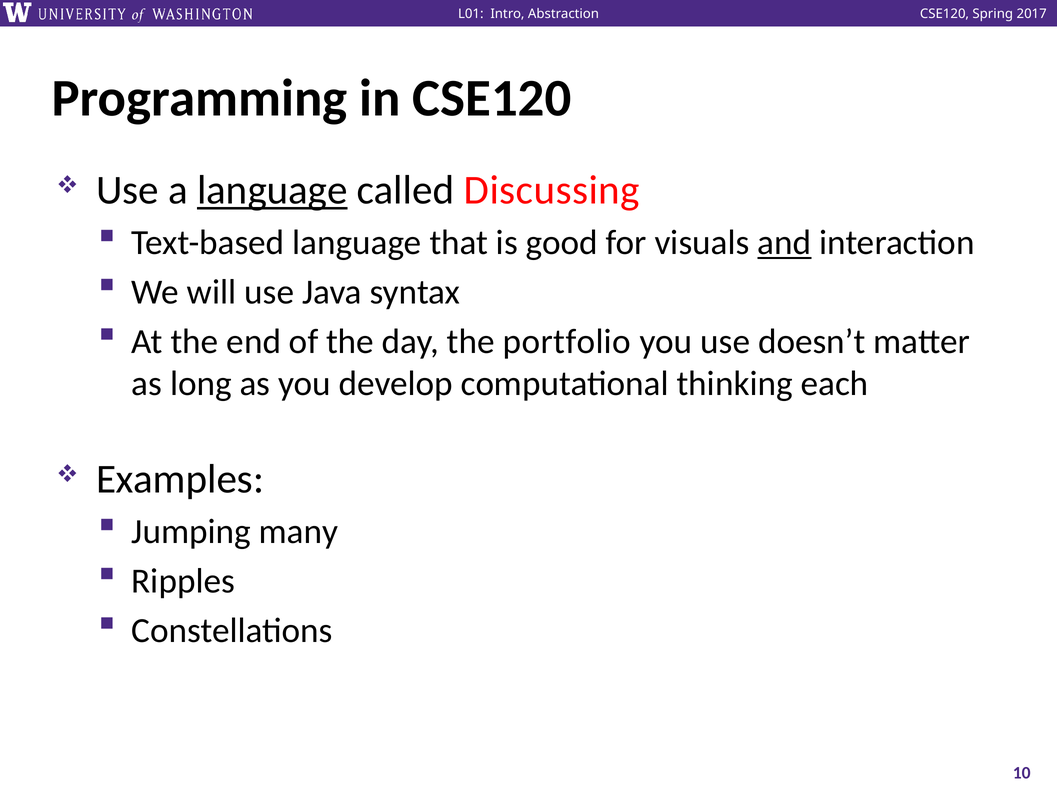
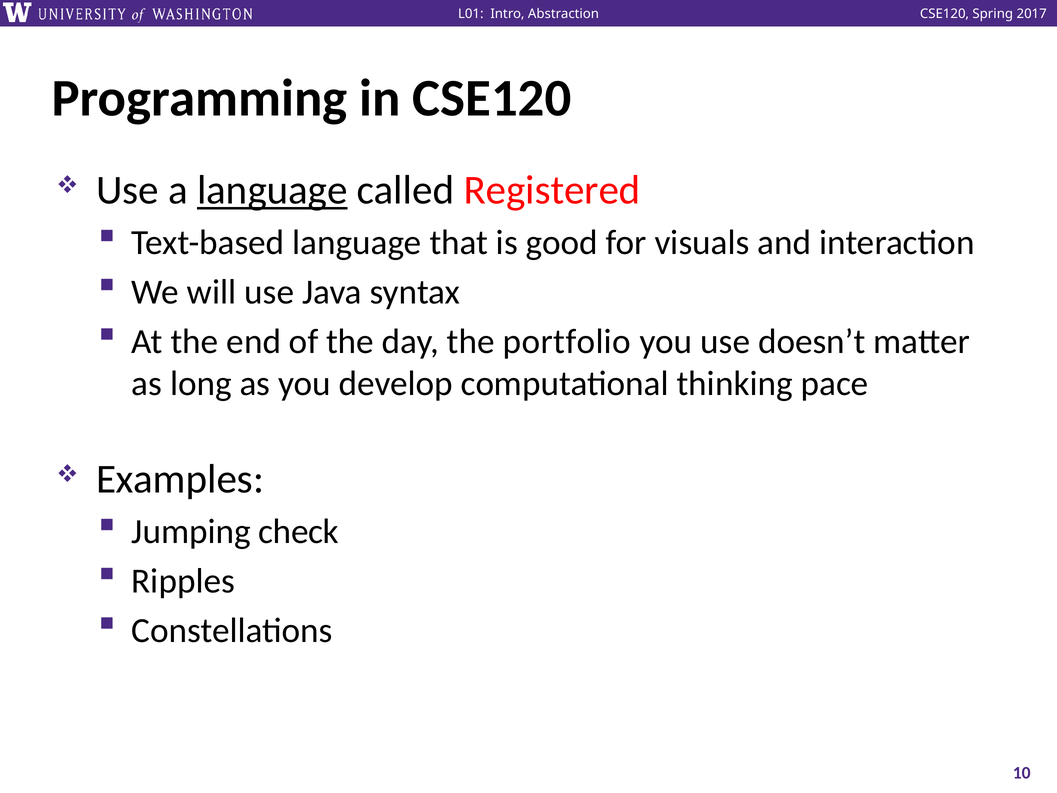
Discussing: Discussing -> Registered
and underline: present -> none
each: each -> pace
many: many -> check
